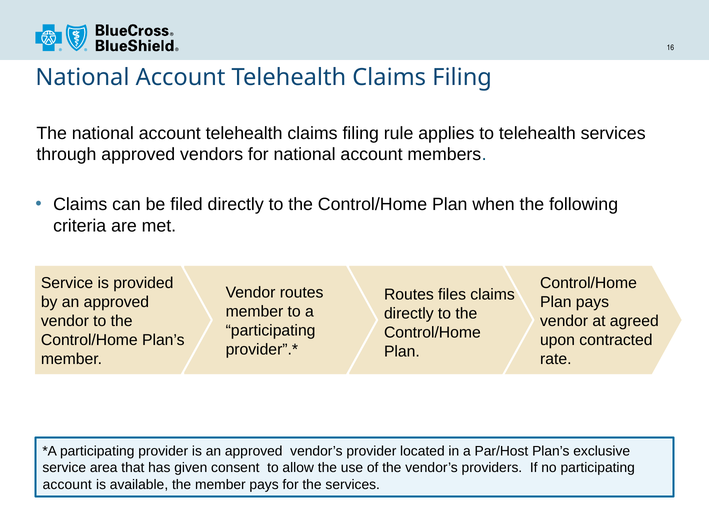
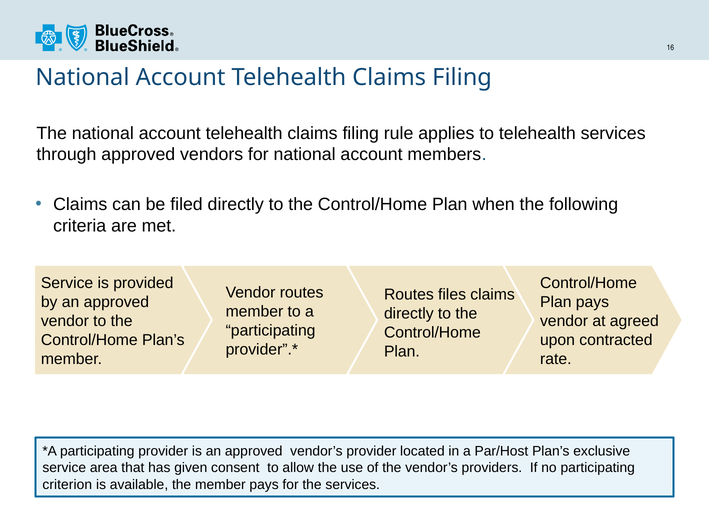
account at (67, 484): account -> criterion
